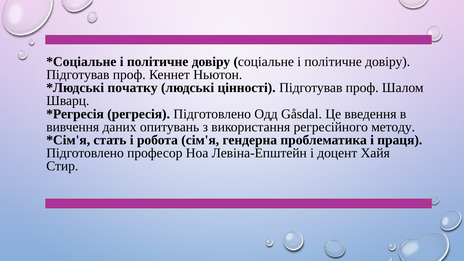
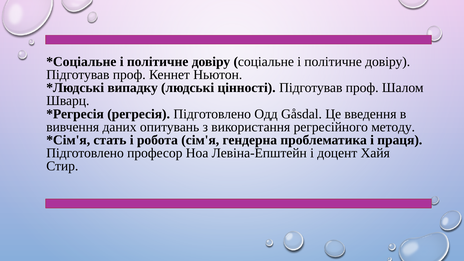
початку: початку -> випадку
